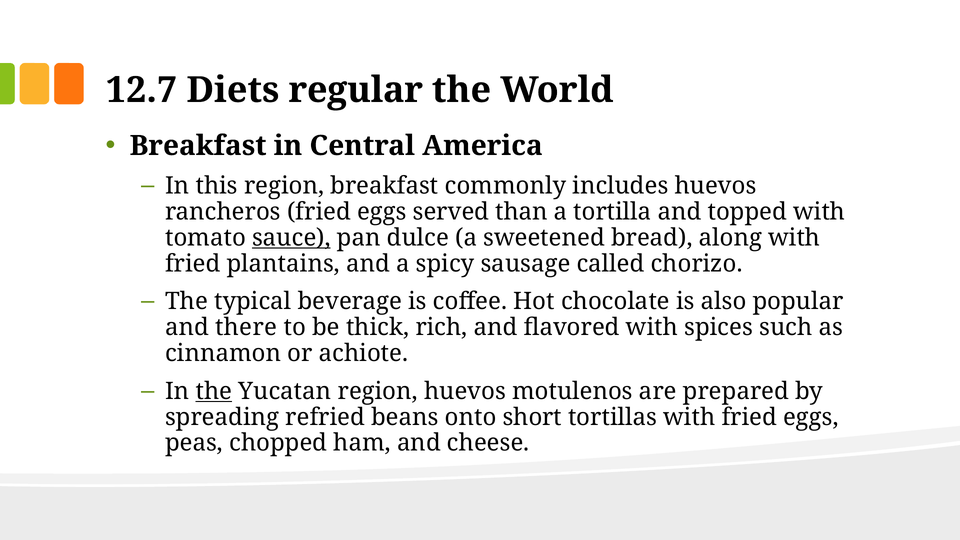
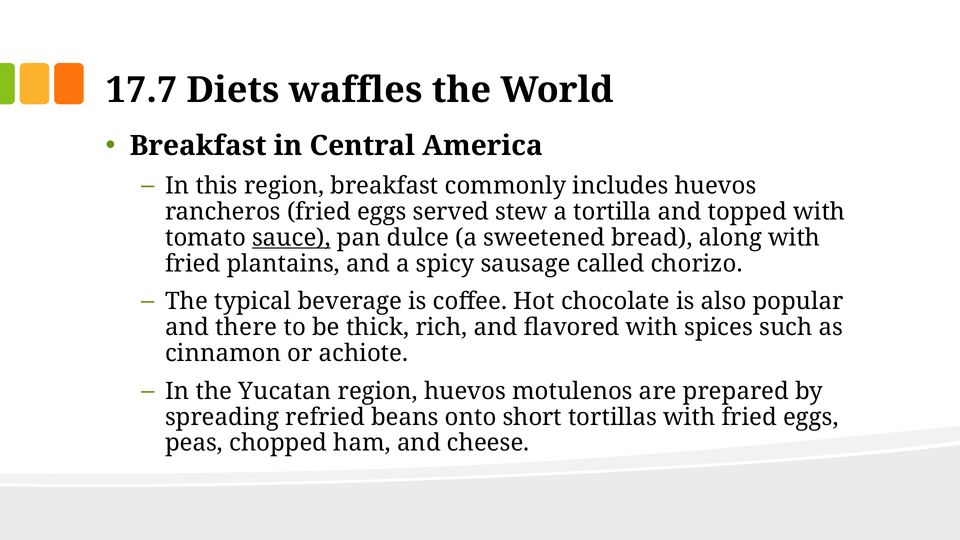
12.7: 12.7 -> 17.7
regular: regular -> waffles
than: than -> stew
the at (214, 391) underline: present -> none
